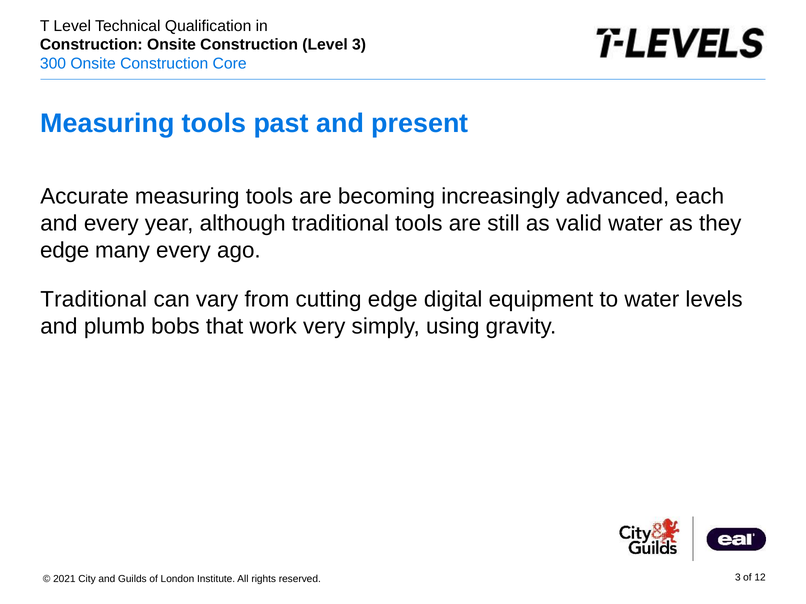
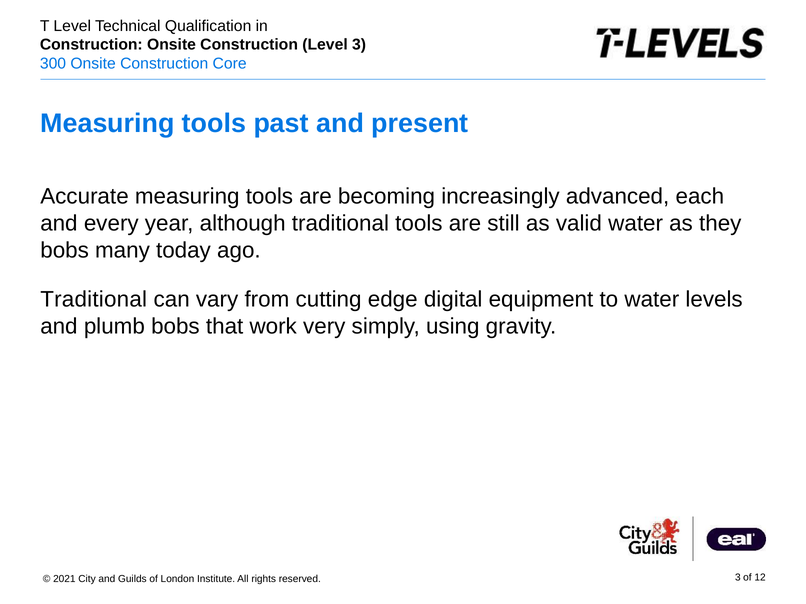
edge at (65, 250): edge -> bobs
many every: every -> today
